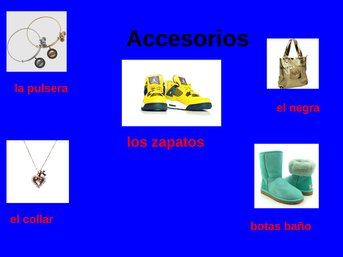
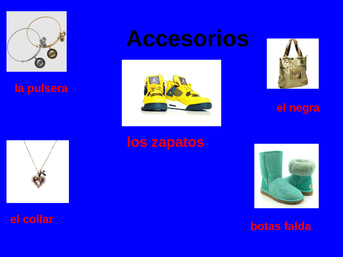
baño: baño -> falda
